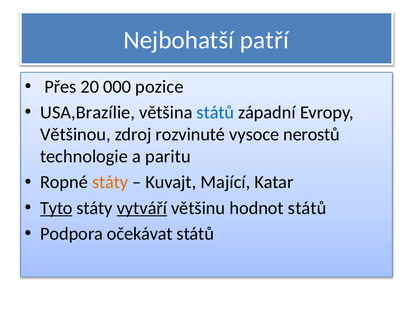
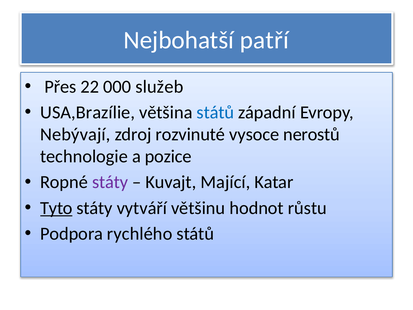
20: 20 -> 22
pozice: pozice -> služeb
Většinou: Většinou -> Nebývají
paritu: paritu -> pozice
státy at (110, 182) colour: orange -> purple
vytváří underline: present -> none
hodnot států: států -> růstu
očekávat: očekávat -> rychlého
